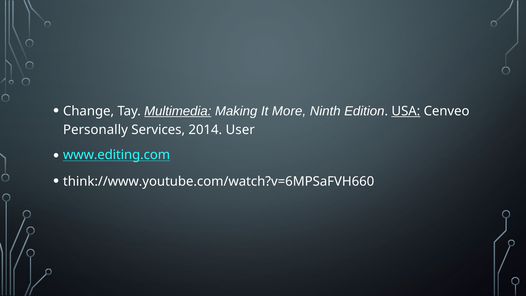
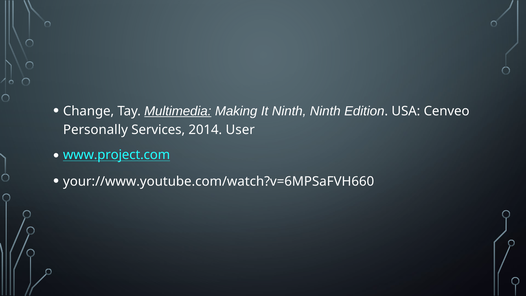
It More: More -> Ninth
USA underline: present -> none
www.editing.com: www.editing.com -> www.project.com
think://www.youtube.com/watch?v=6MPSaFVH660: think://www.youtube.com/watch?v=6MPSaFVH660 -> your://www.youtube.com/watch?v=6MPSaFVH660
